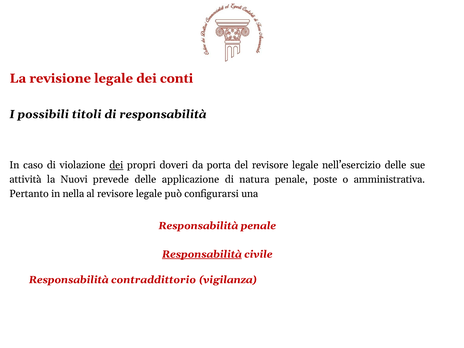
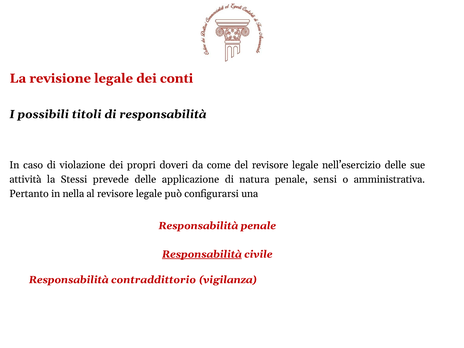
dei at (116, 165) underline: present -> none
porta: porta -> come
Nuovi: Nuovi -> Stessi
poste: poste -> sensi
